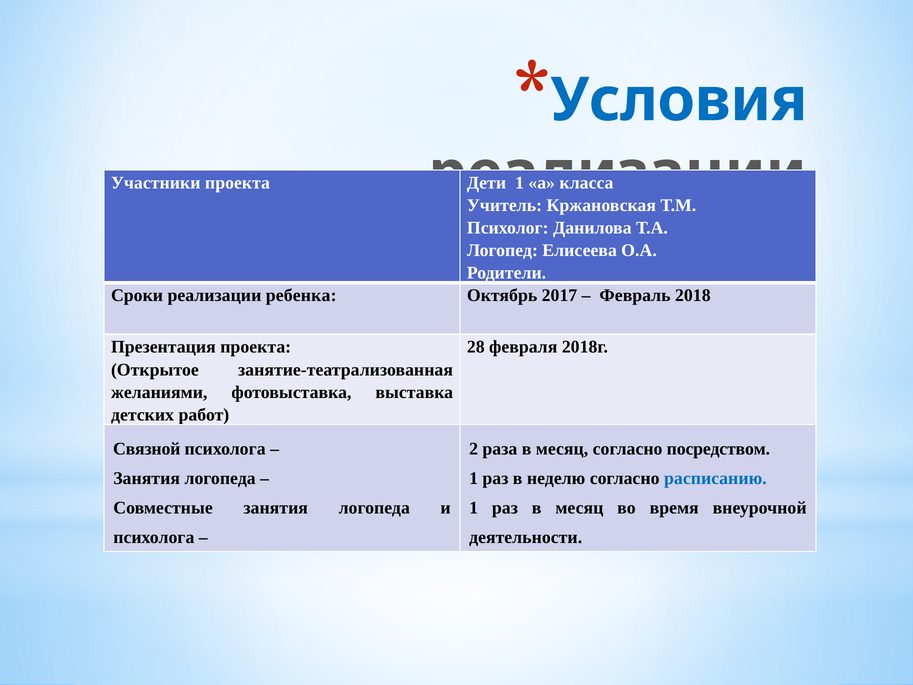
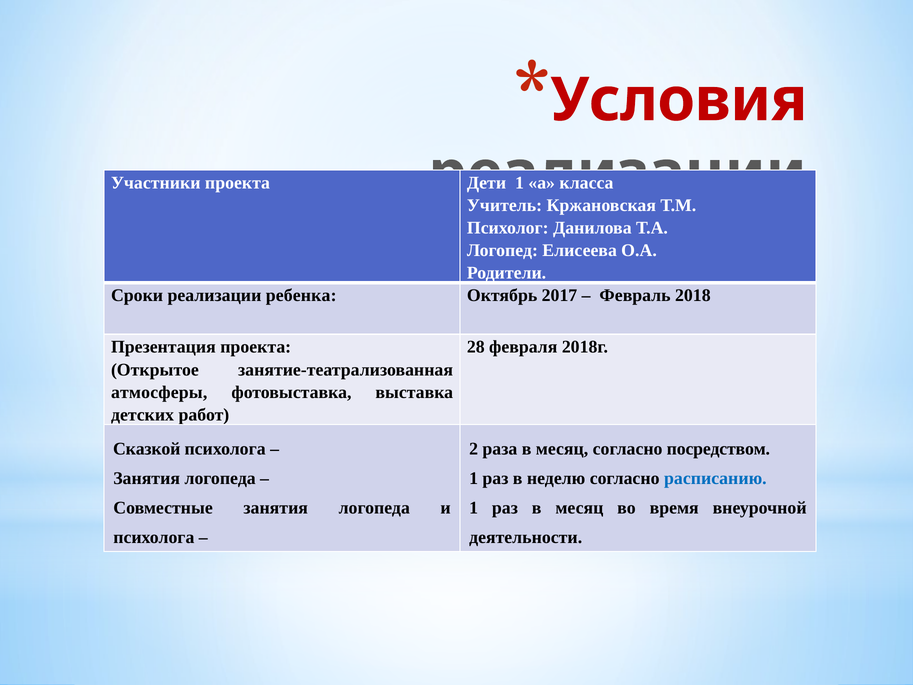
Условия colour: blue -> red
желаниями: желаниями -> атмосферы
Связной: Связной -> Сказкой
